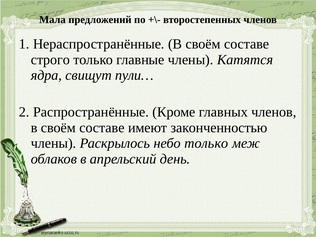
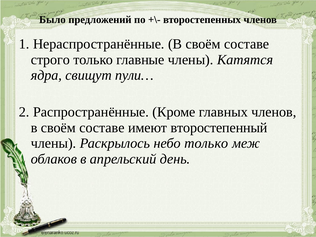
Мала: Мала -> Было
законченностью: законченностью -> второстепенный
